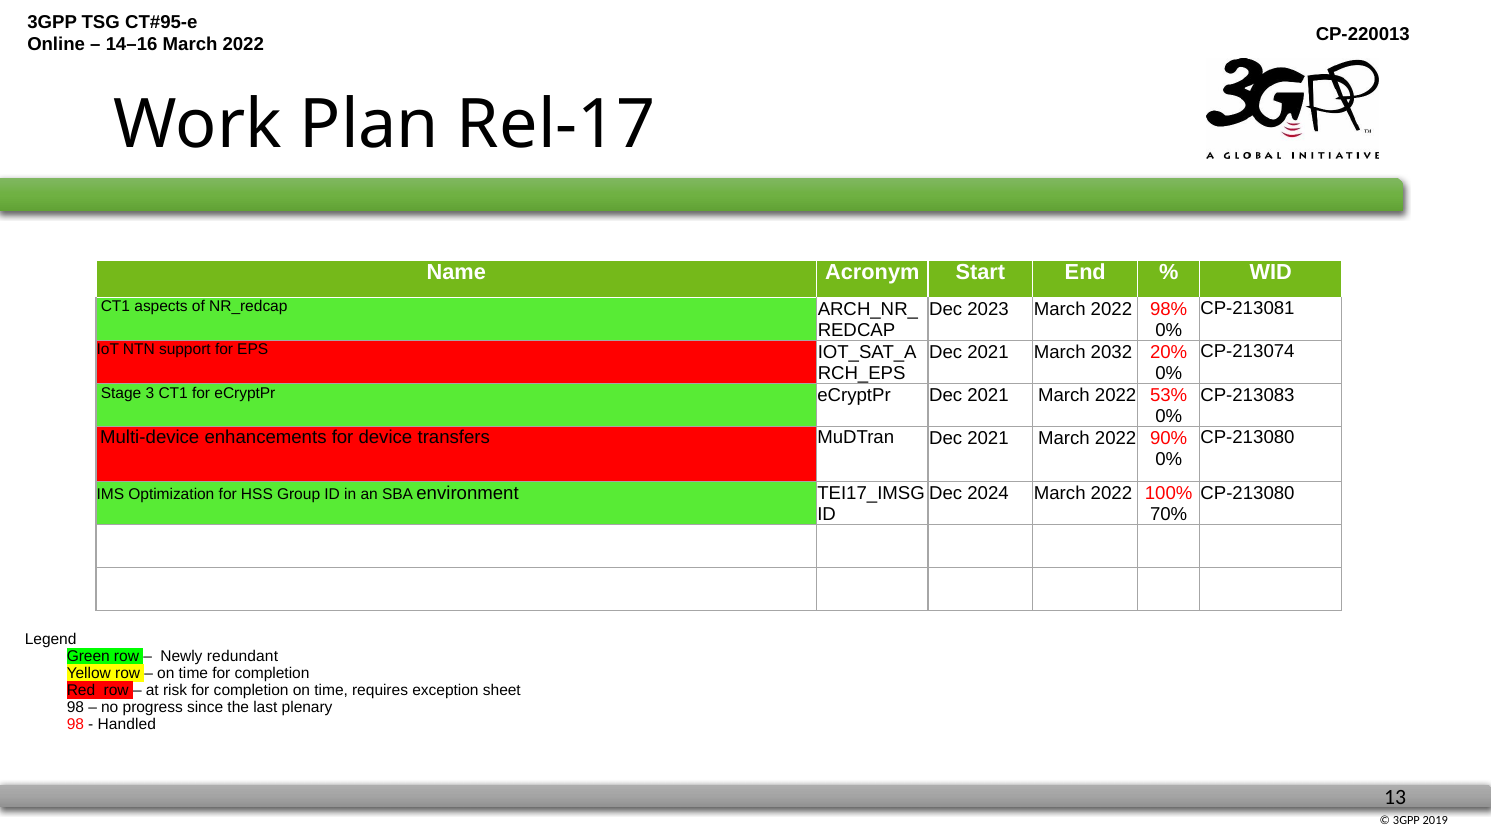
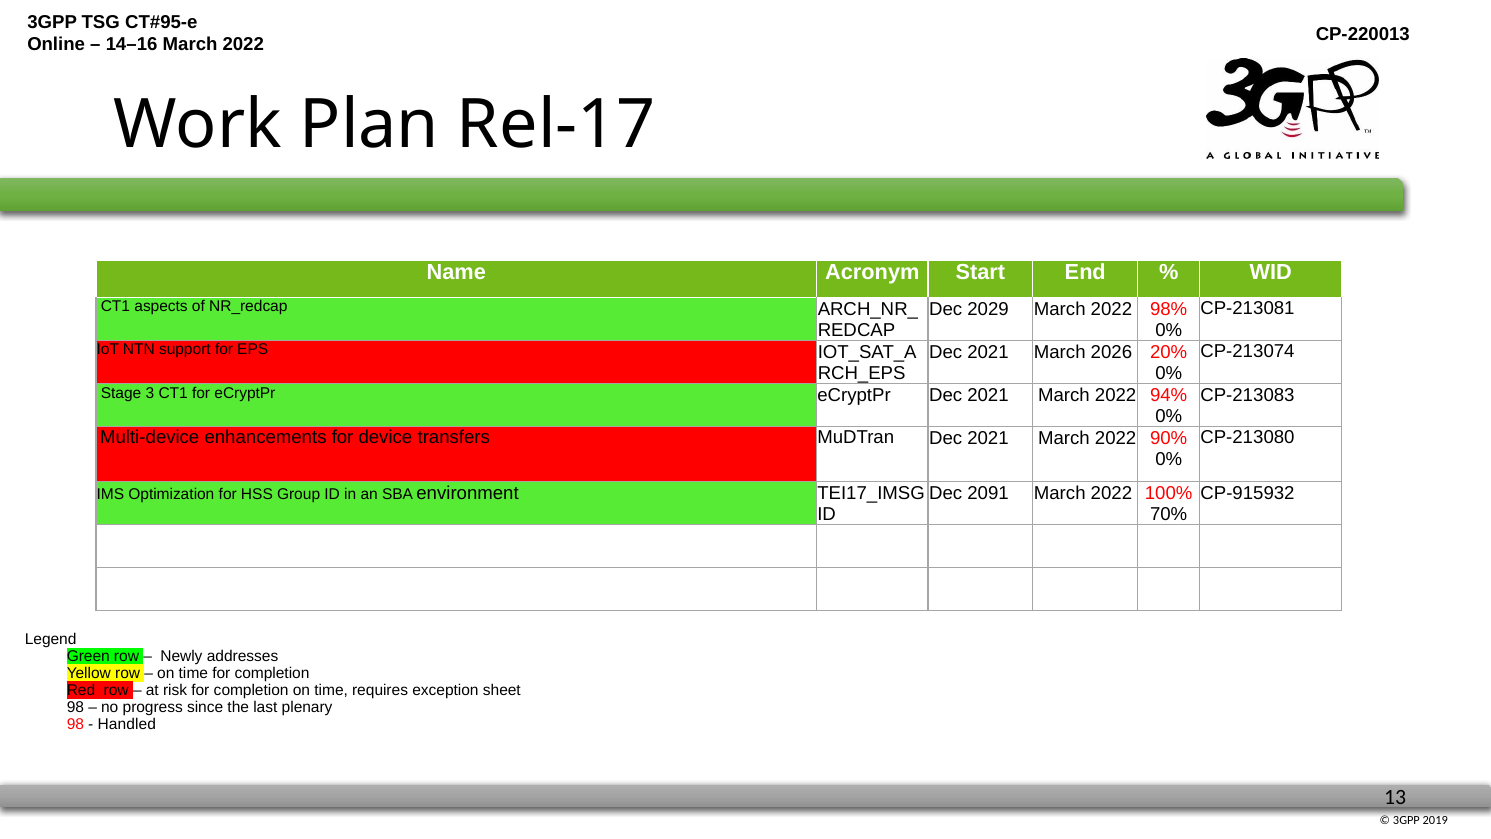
2023: 2023 -> 2029
2032: 2032 -> 2026
53%: 53% -> 94%
CP-213080 at (1248, 493): CP-213080 -> CP-915932
2024: 2024 -> 2091
redundant: redundant -> addresses
